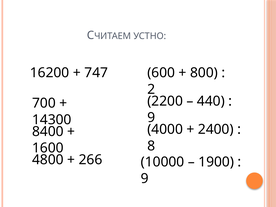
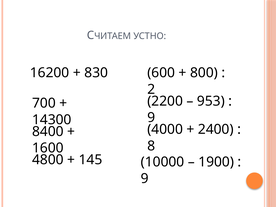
747: 747 -> 830
440: 440 -> 953
266: 266 -> 145
